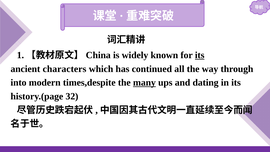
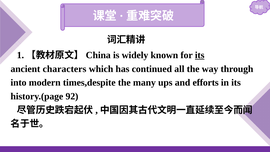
many underline: present -> none
dating: dating -> efforts
32: 32 -> 92
